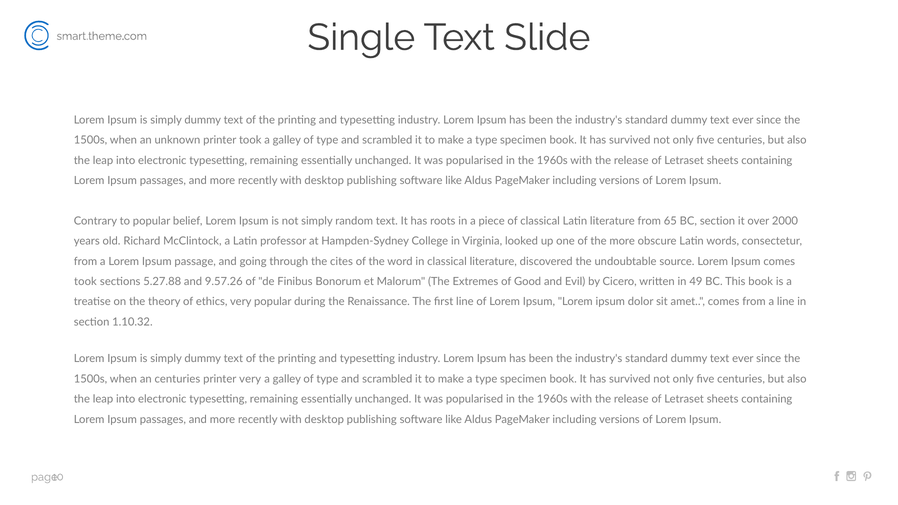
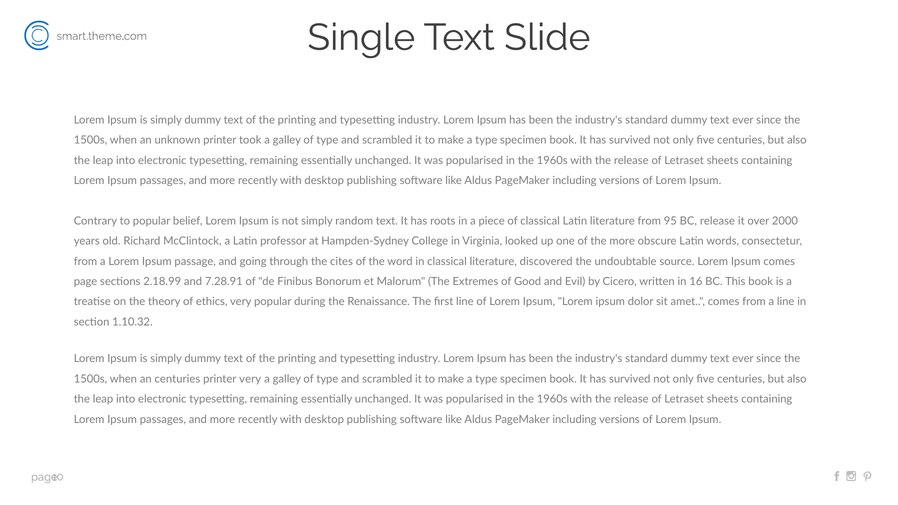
65: 65 -> 95
BC section: section -> release
took at (85, 282): took -> page
5.27.88: 5.27.88 -> 2.18.99
9.57.26: 9.57.26 -> 7.28.91
49: 49 -> 16
